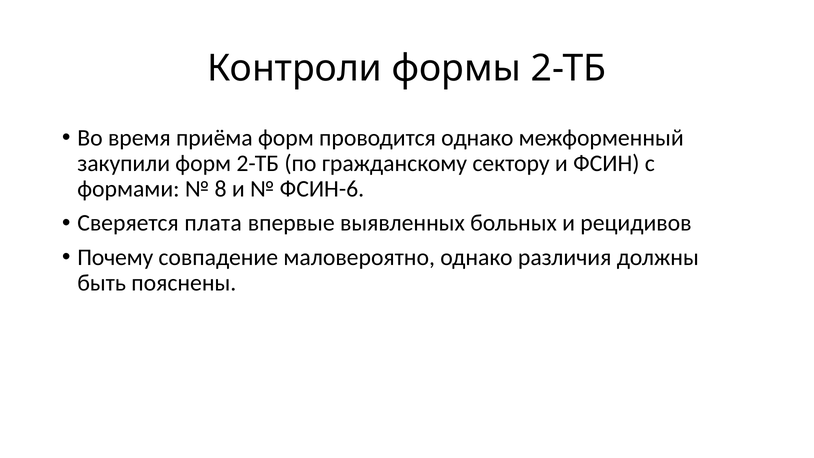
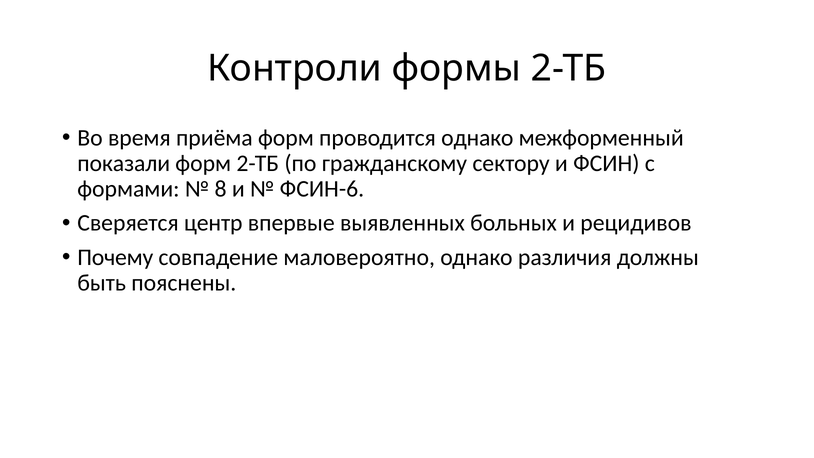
закупили: закупили -> показали
плата: плата -> центр
